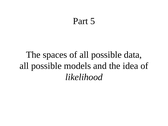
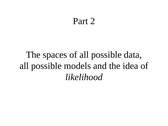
5: 5 -> 2
